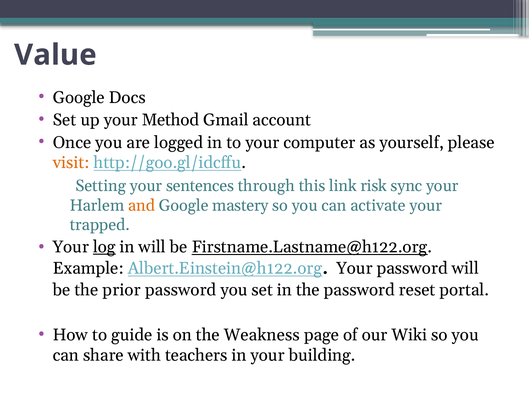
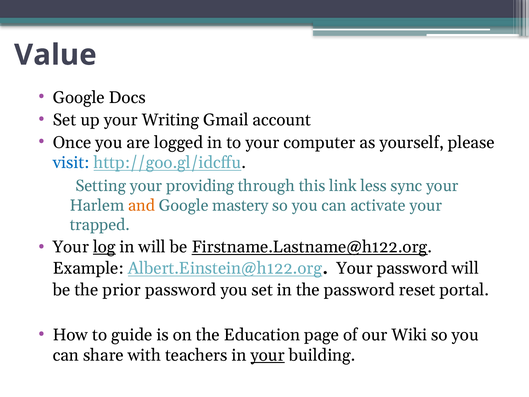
Method: Method -> Writing
visit colour: orange -> blue
sentences: sentences -> providing
risk: risk -> less
Weakness: Weakness -> Education
your at (268, 355) underline: none -> present
